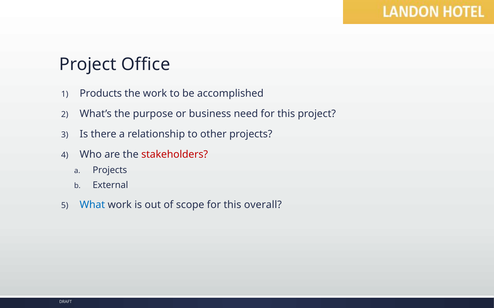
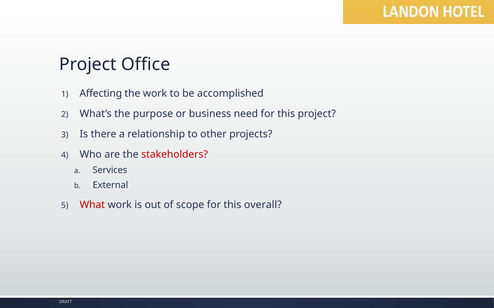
Products: Products -> Affecting
a Projects: Projects -> Services
What colour: blue -> red
